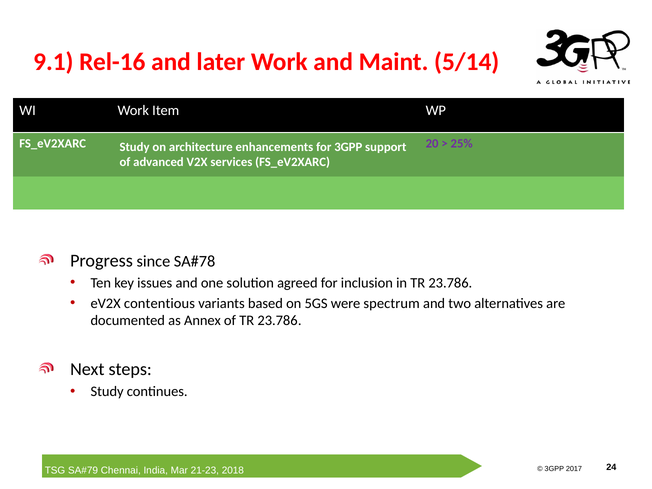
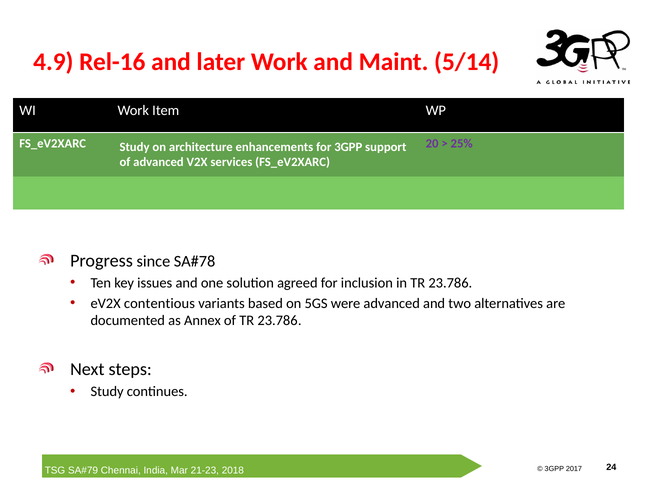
9.1: 9.1 -> 4.9
were spectrum: spectrum -> advanced
